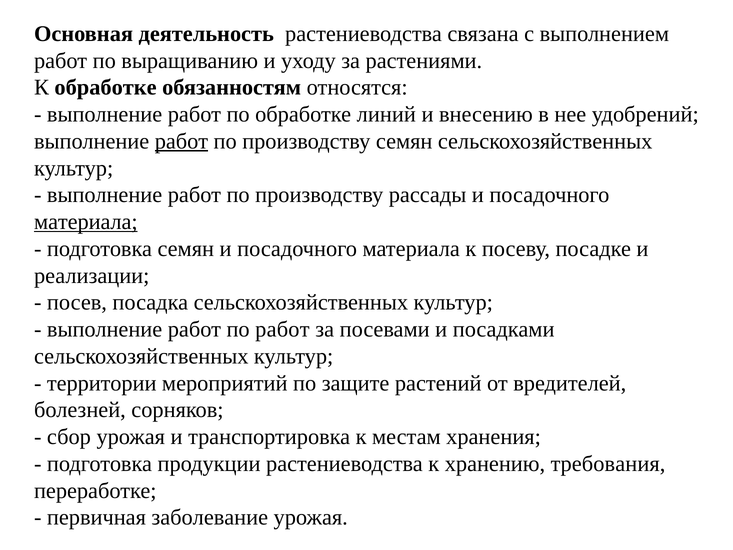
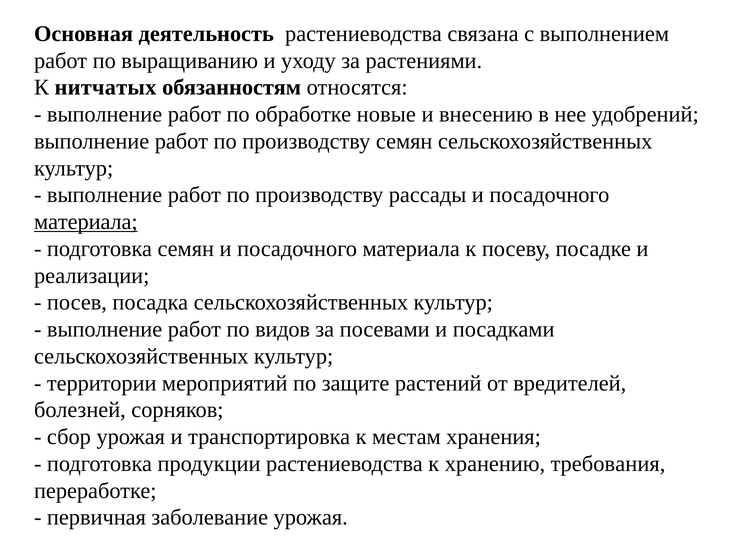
К обработке: обработке -> нитчатых
линий: линий -> новые
работ at (181, 141) underline: present -> none
по работ: работ -> видов
